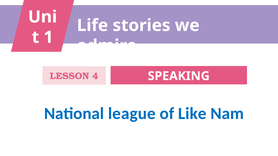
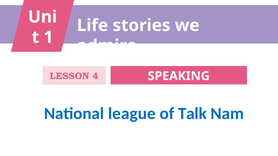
Like: Like -> Talk
